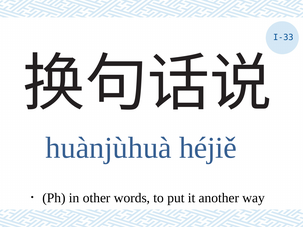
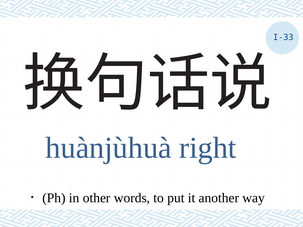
héjiě: héjiě -> right
